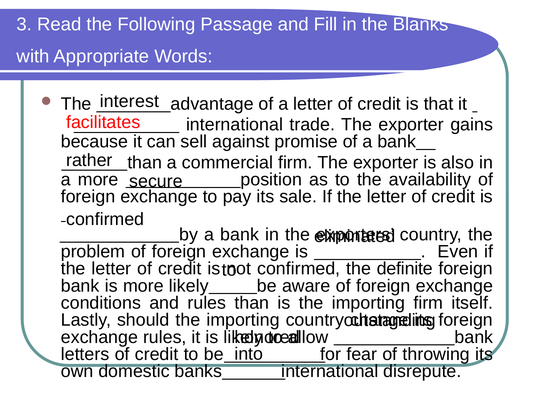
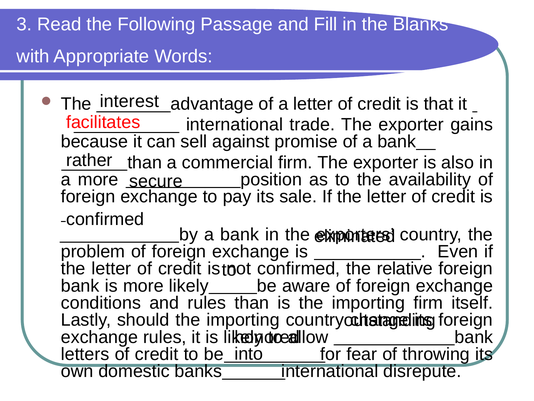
definite: definite -> relative
